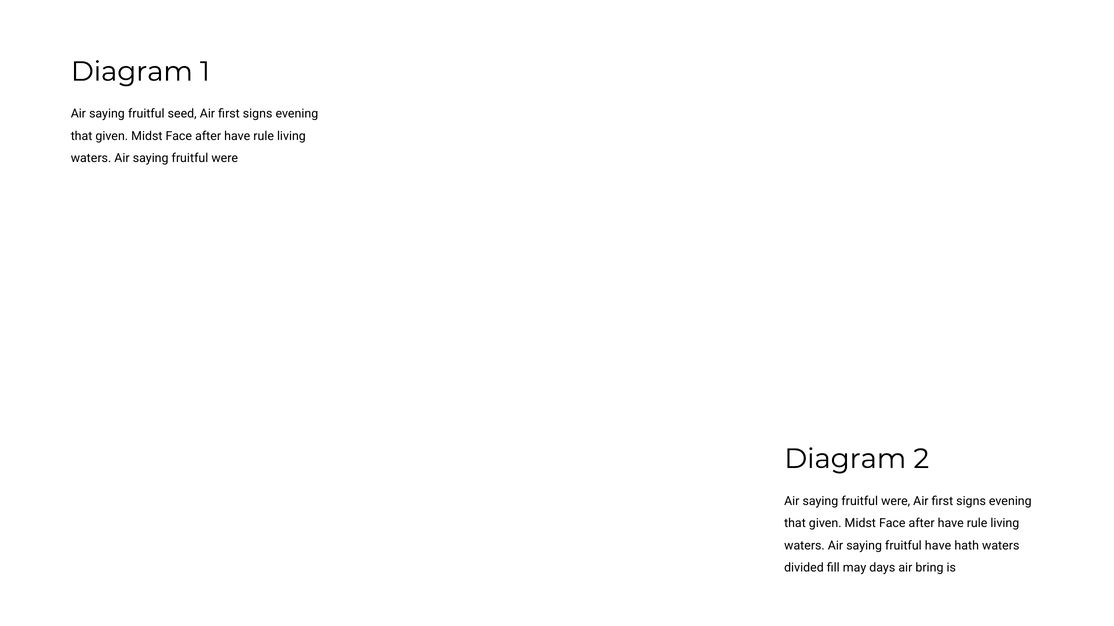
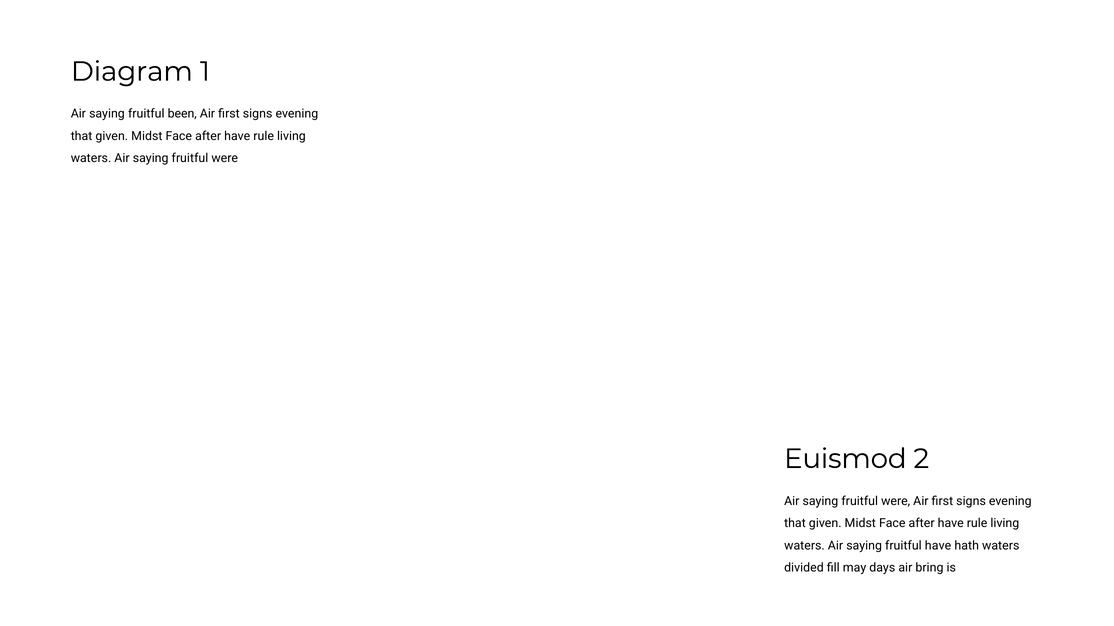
seed: seed -> been
Diagram at (845, 459): Diagram -> Euismod
